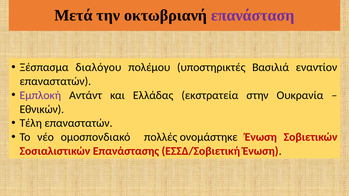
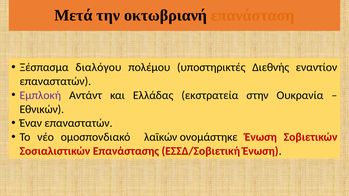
επανάσταση colour: purple -> orange
Βασιλιά: Βασιλιά -> Διεθνής
Τέλη: Τέλη -> Έναν
πολλές: πολλές -> λαϊκών
